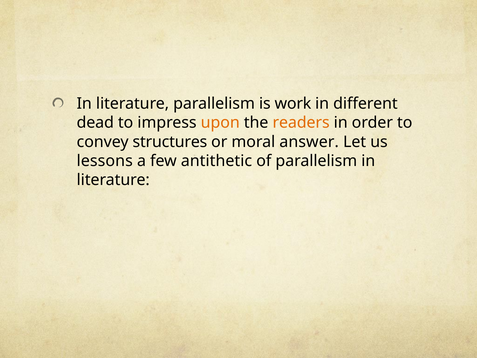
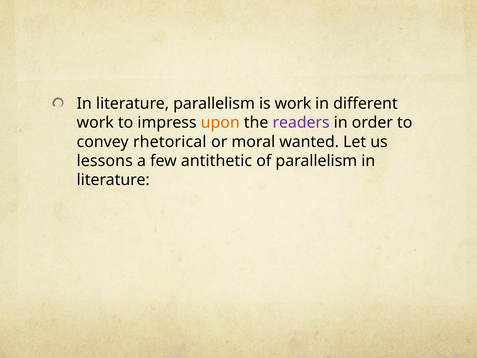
dead at (95, 123): dead -> work
readers colour: orange -> purple
structures: structures -> rhetorical
answer: answer -> wanted
